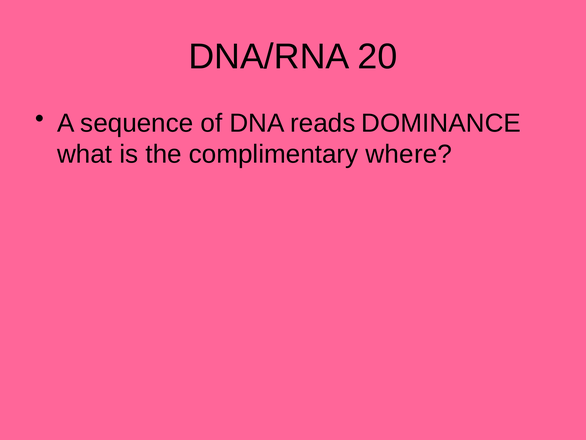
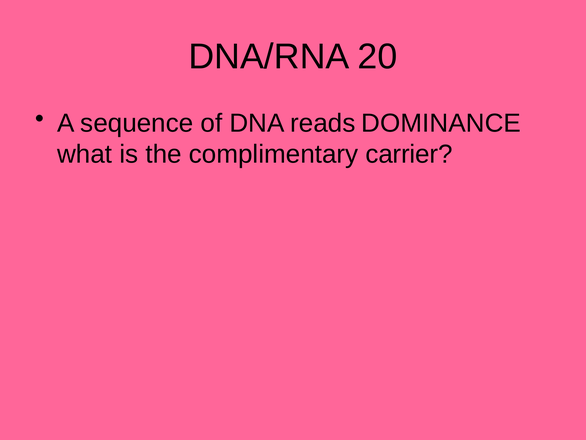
where: where -> carrier
